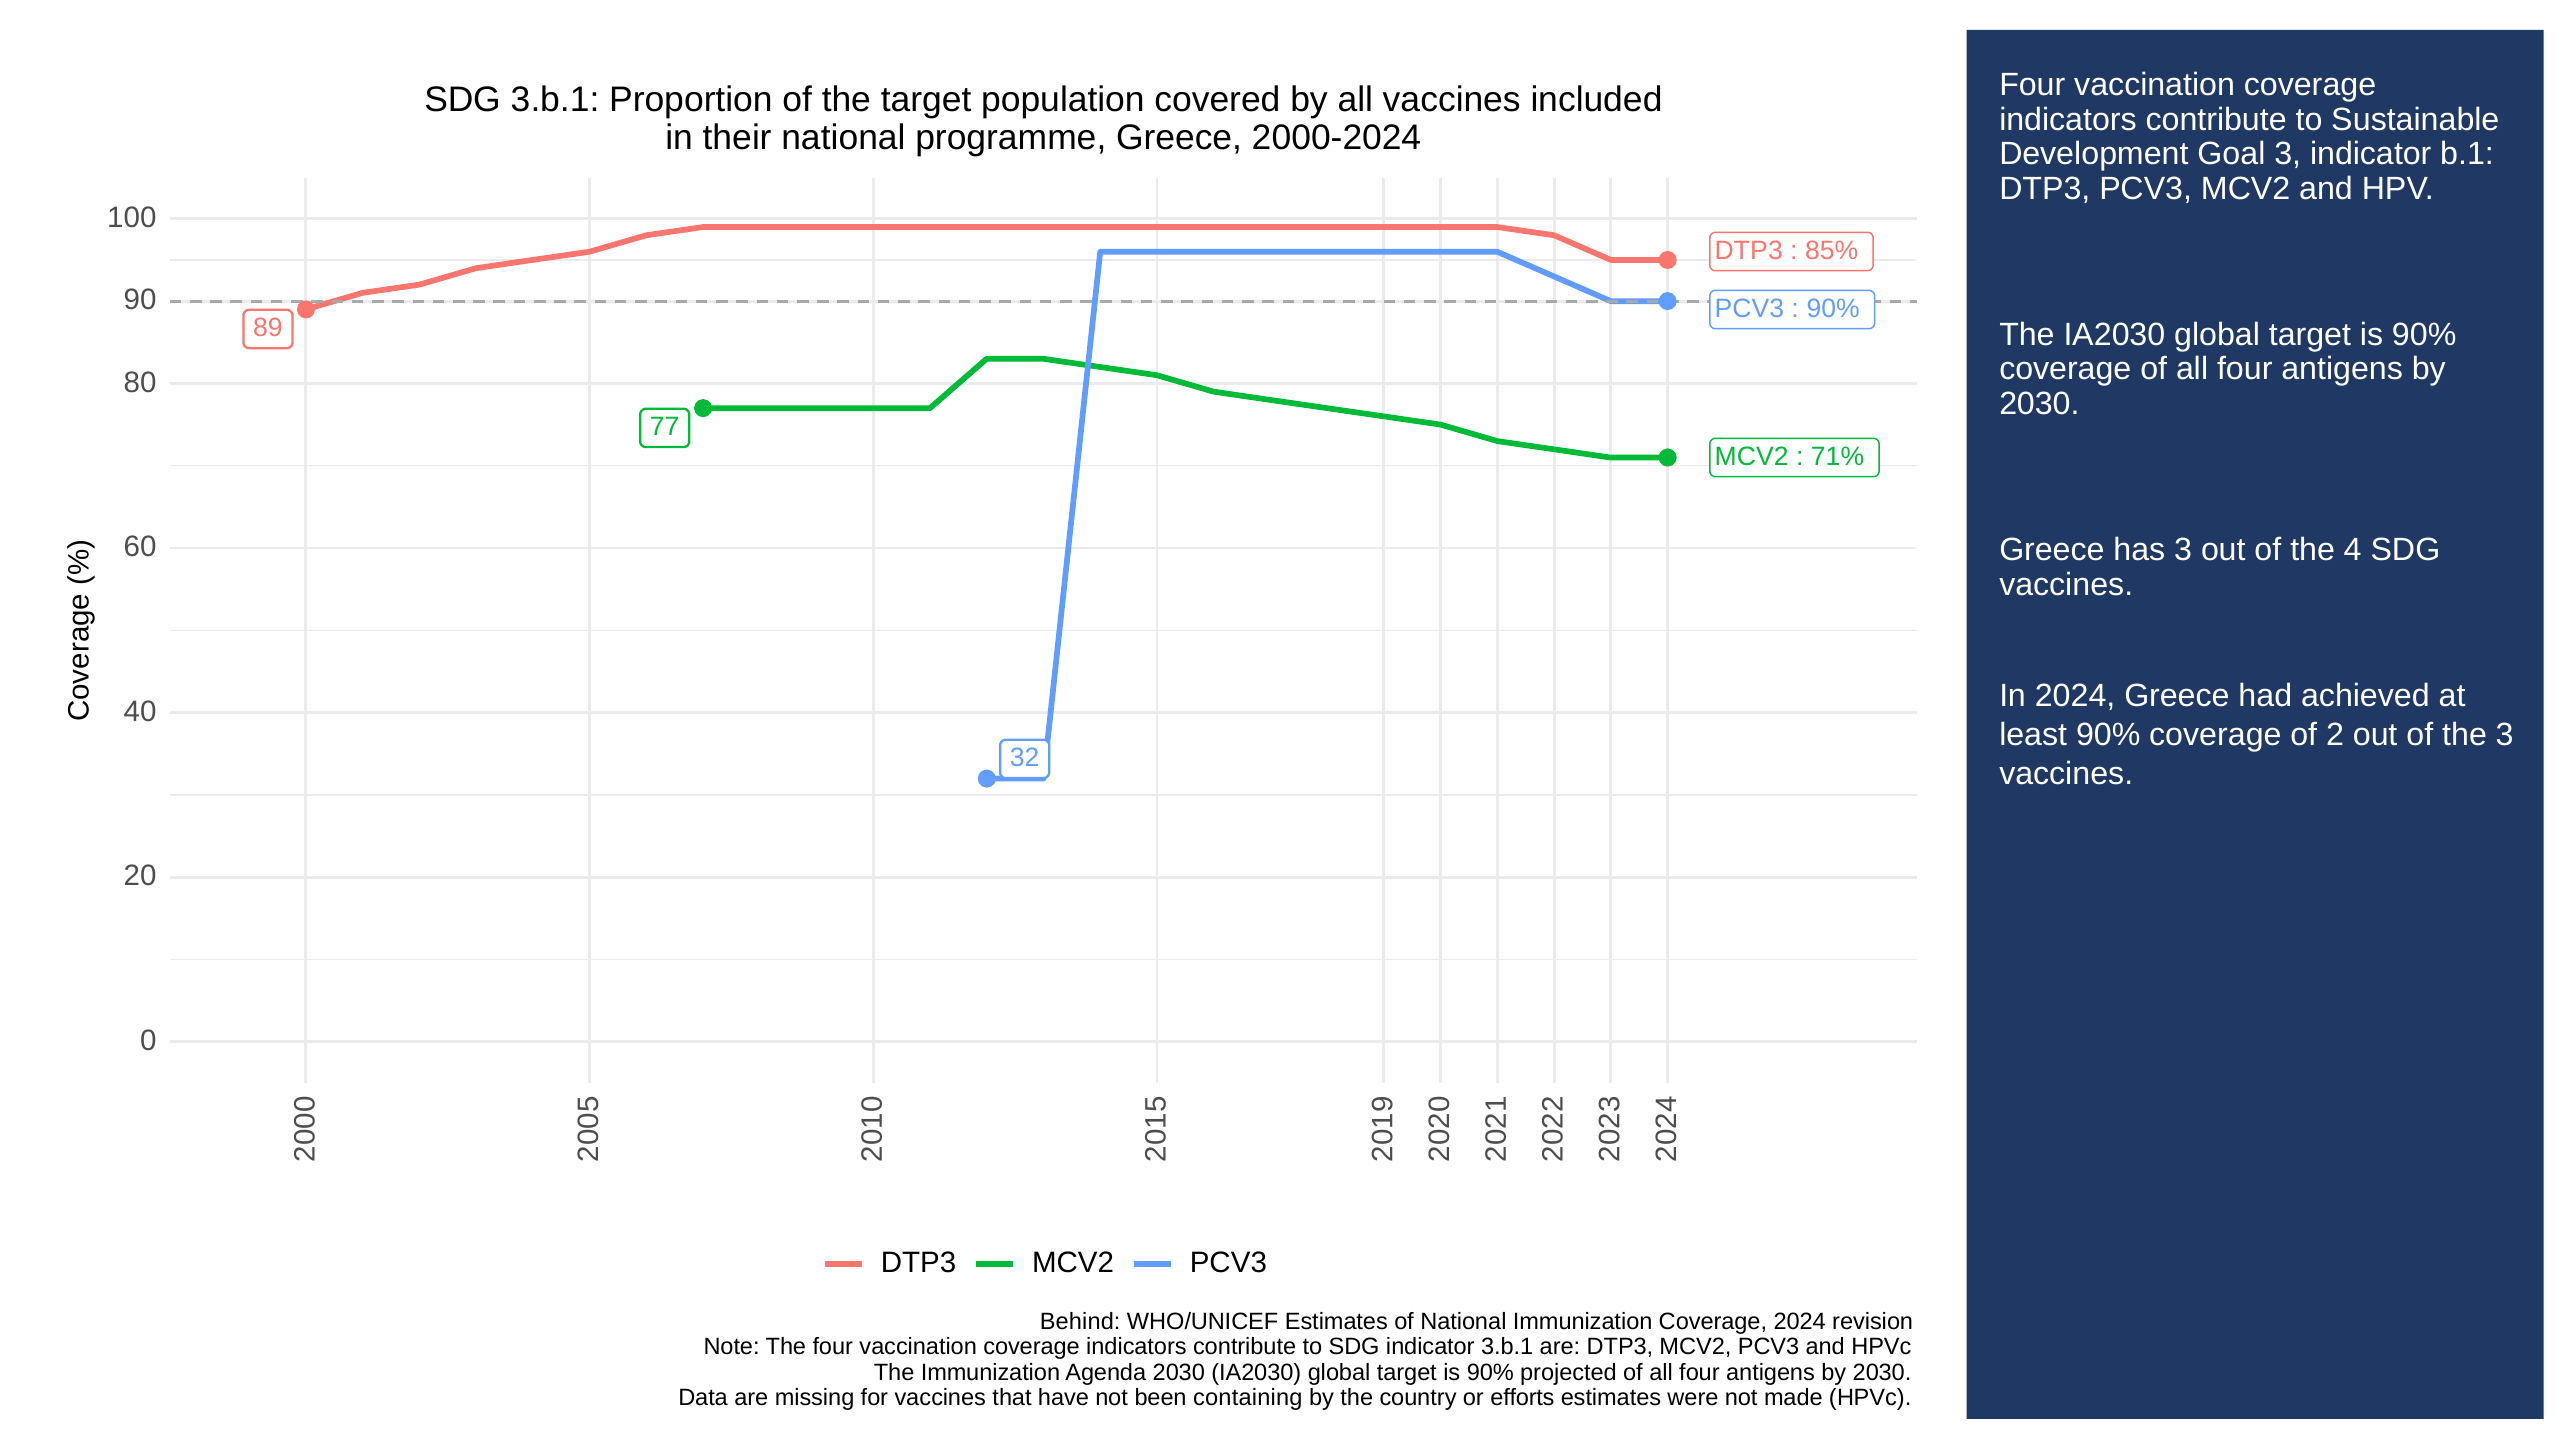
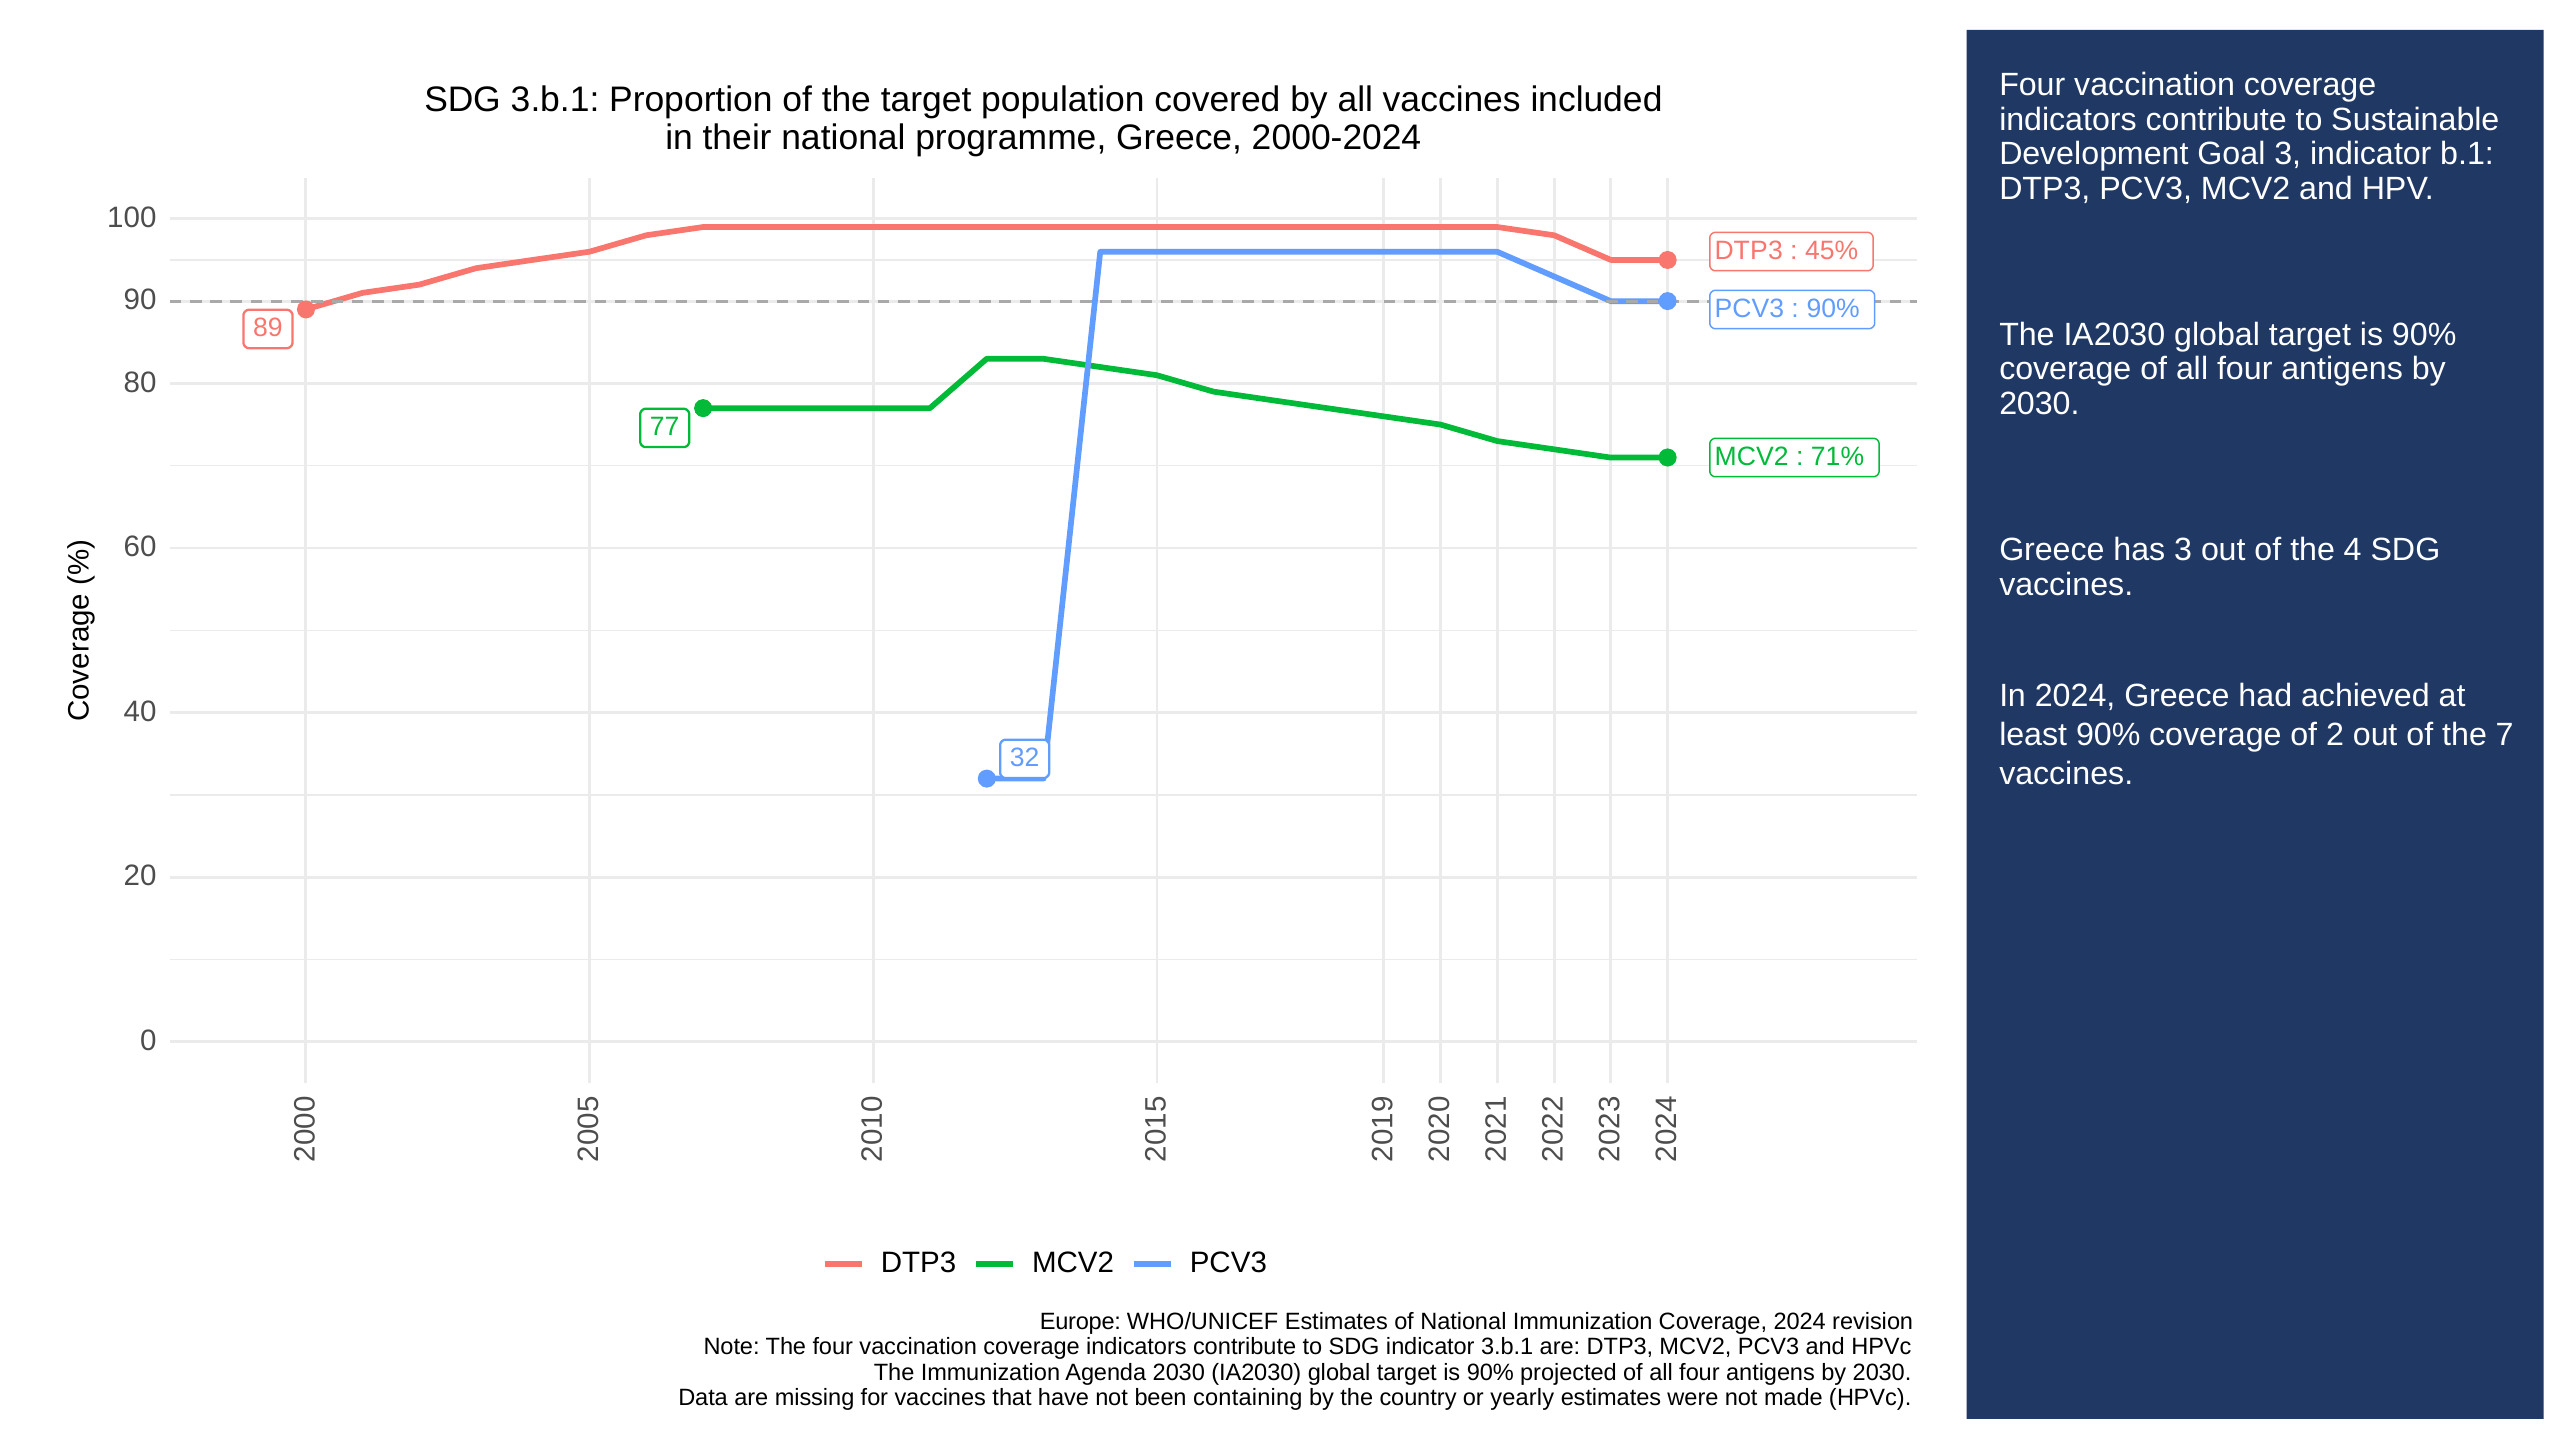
85%: 85% -> 45%
the 3: 3 -> 7
Behind: Behind -> Europe
efforts: efforts -> yearly
